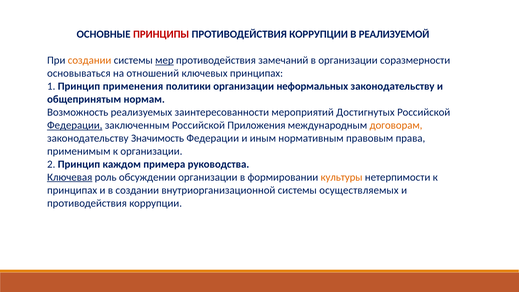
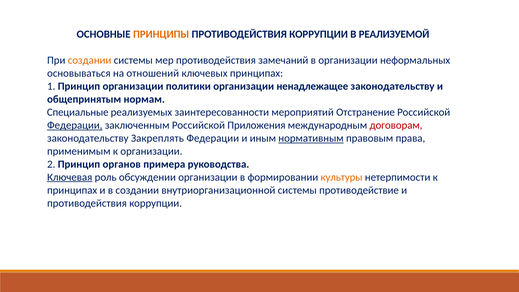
ПРИНЦИПЫ colour: red -> orange
мер underline: present -> none
соразмерности: соразмерности -> неформальных
Принцип применения: применения -> организации
неформальных: неформальных -> ненадлежащее
Возможность: Возможность -> Специальные
Достигнутых: Достигнутых -> Отстранение
договорам colour: orange -> red
Значимость: Значимость -> Закреплять
нормативным underline: none -> present
каждом: каждом -> органов
осуществляемых: осуществляемых -> противодействие
